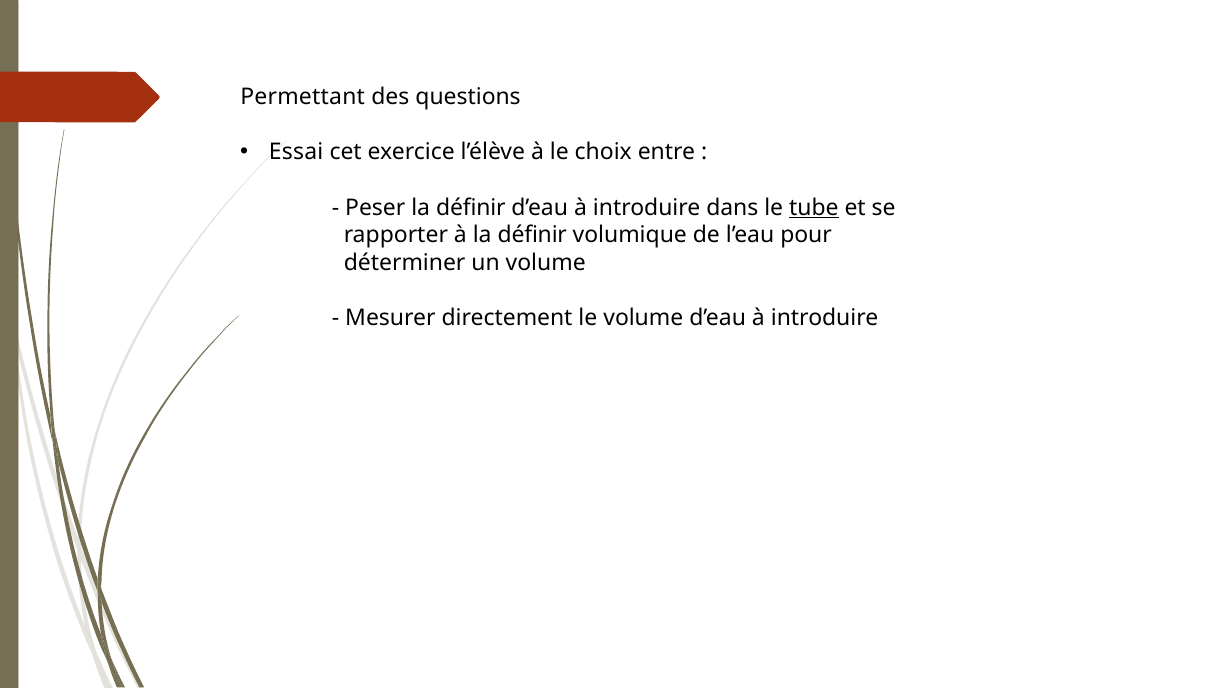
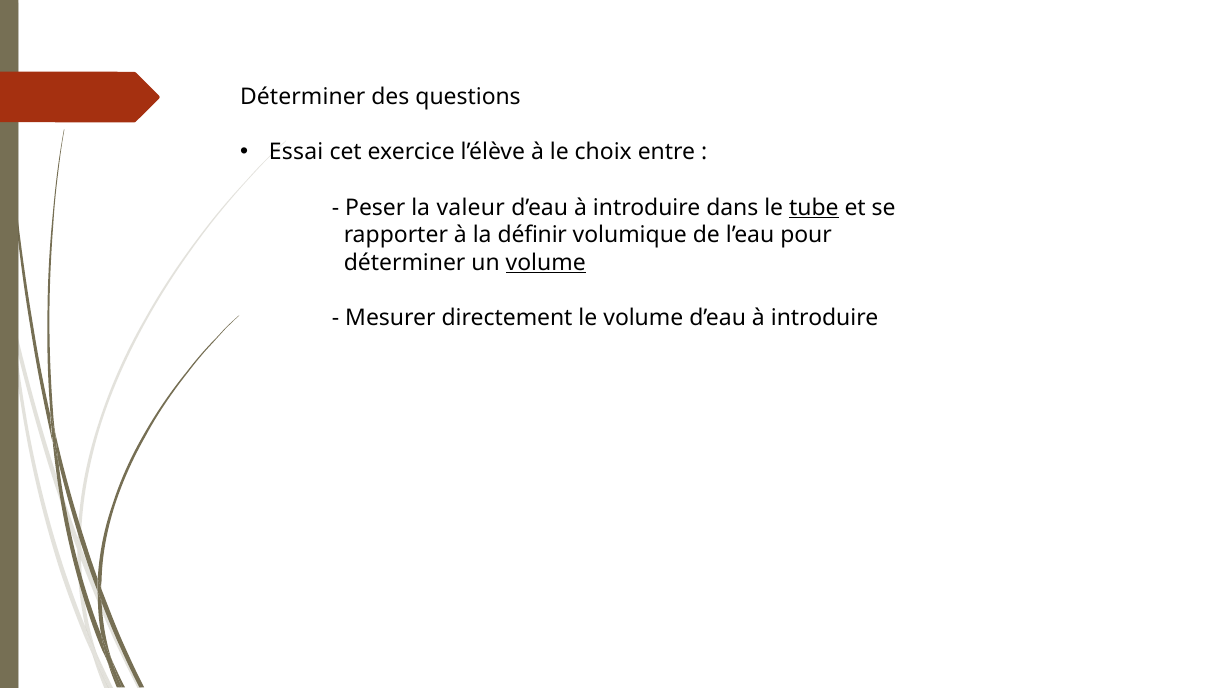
Permettant at (303, 97): Permettant -> Déterminer
Peser la définir: définir -> valeur
volume at (546, 263) underline: none -> present
